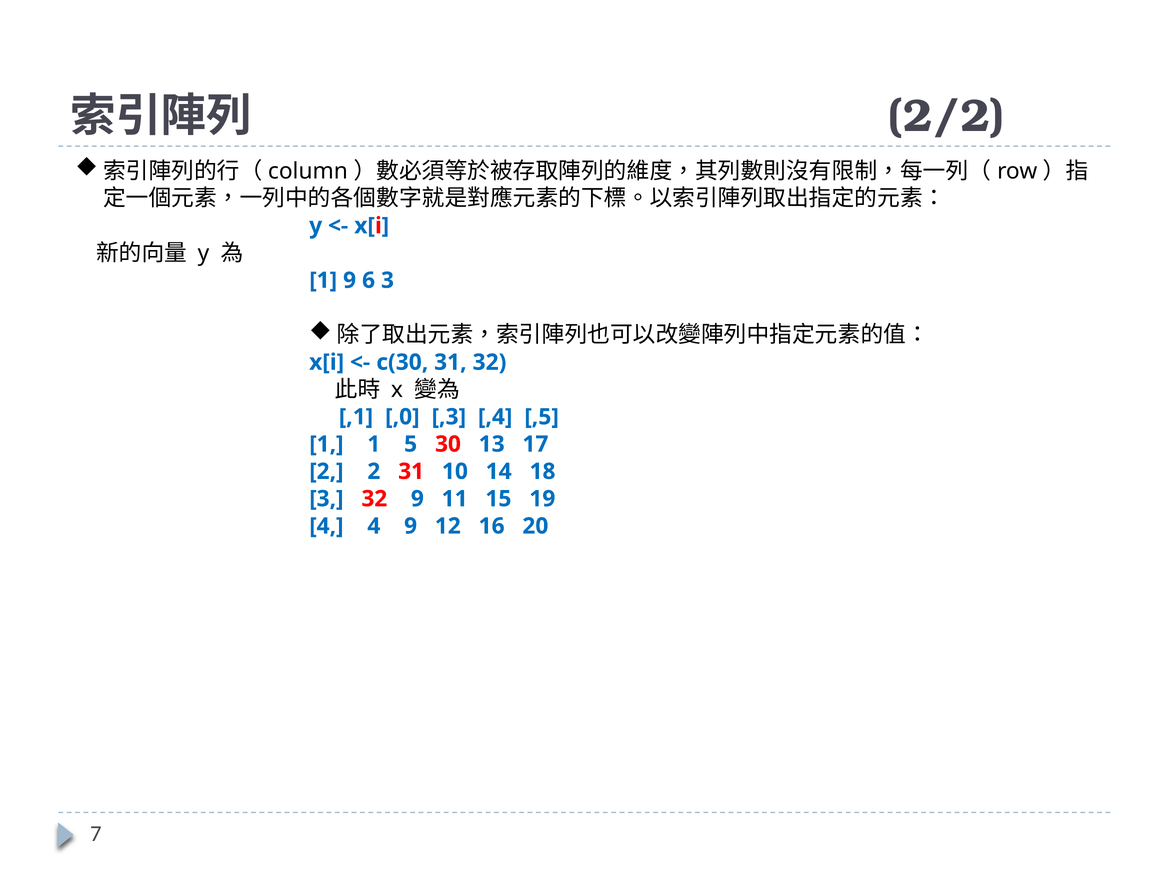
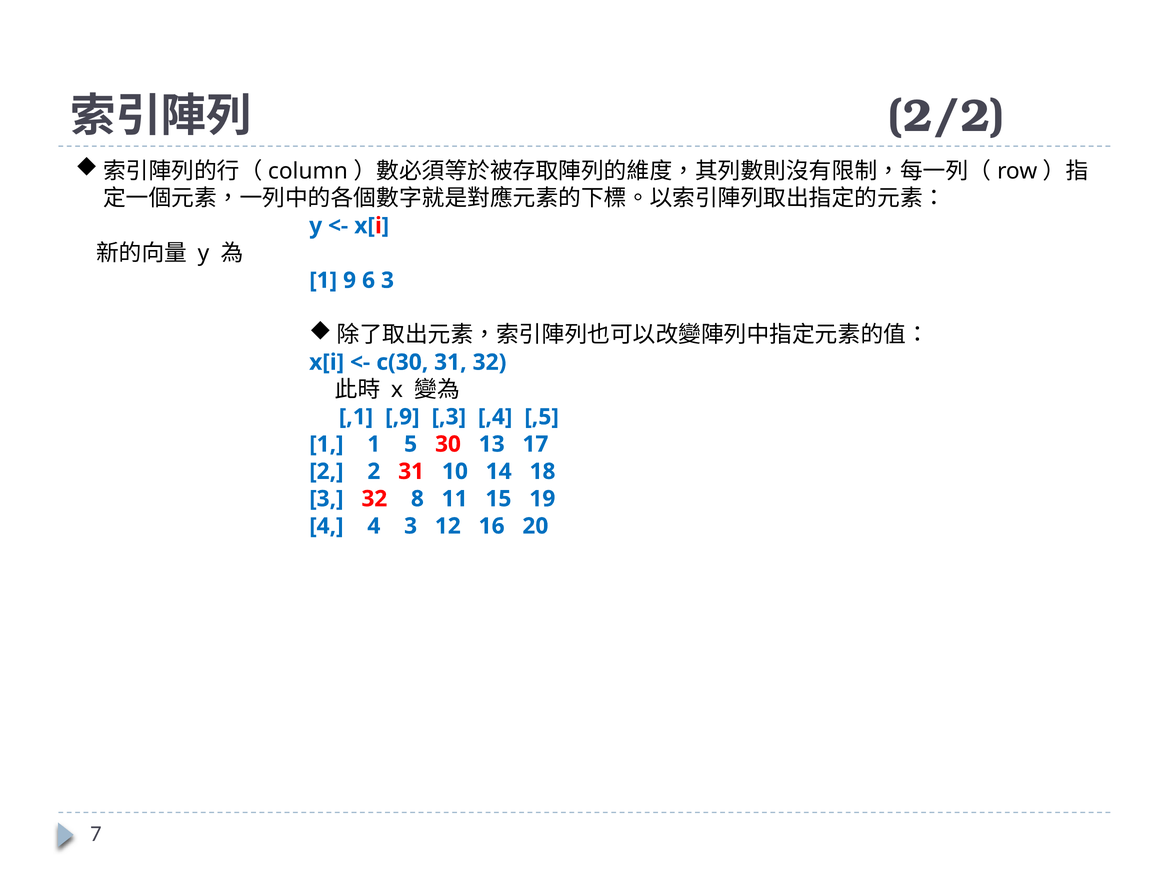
,0: ,0 -> ,9
32 9: 9 -> 8
4 9: 9 -> 3
